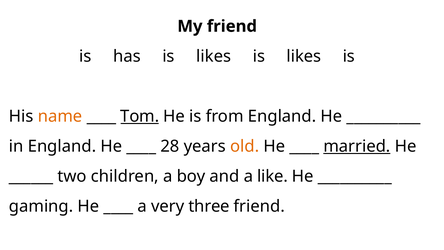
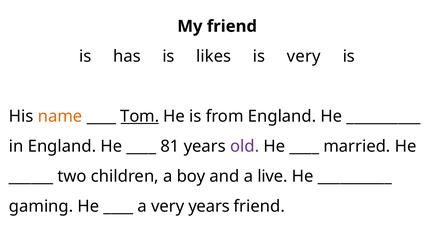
likes is likes: likes -> very
28: 28 -> 81
old colour: orange -> purple
married underline: present -> none
like: like -> live
very three: three -> years
